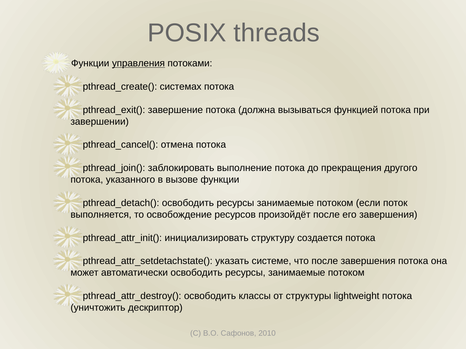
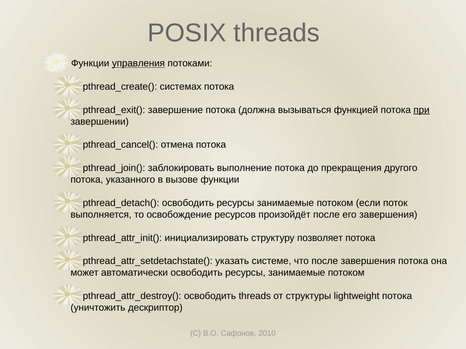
при underline: none -> present
создается: создается -> позволяет
освободить классы: классы -> threads
